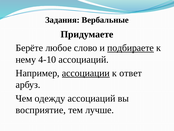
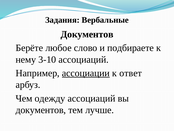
Придумаете at (87, 34): Придумаете -> Документов
подбираете underline: present -> none
4-10: 4-10 -> 3-10
восприятие at (41, 110): восприятие -> документов
